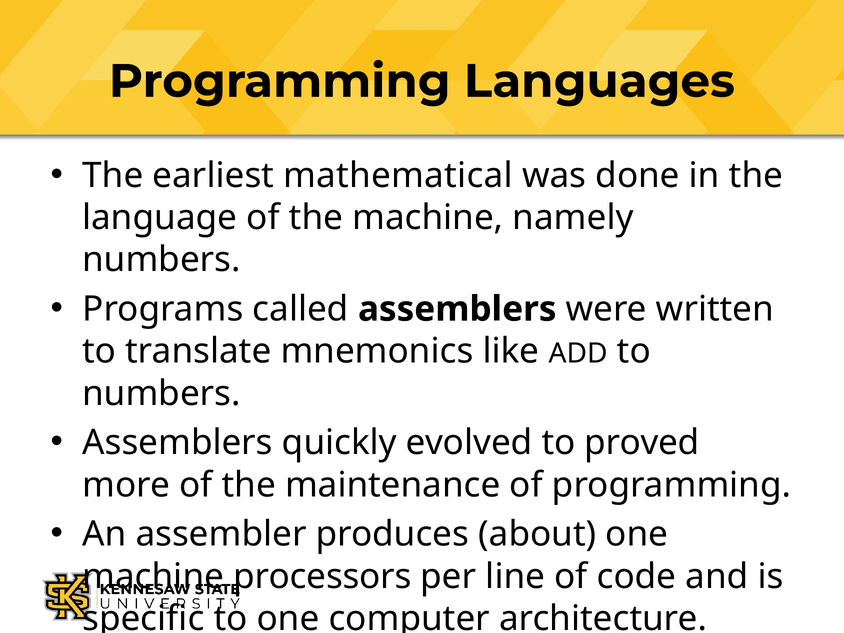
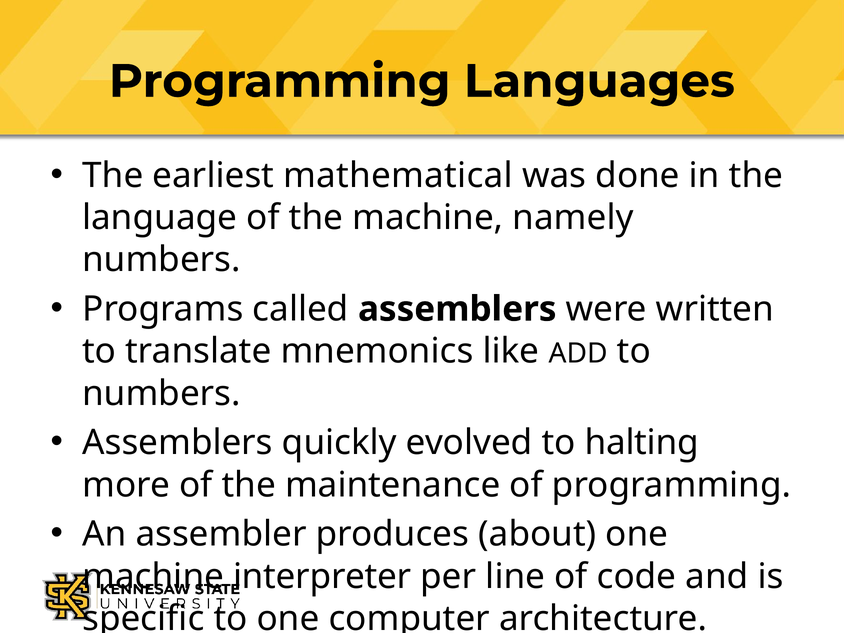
proved: proved -> halting
processors: processors -> interpreter
